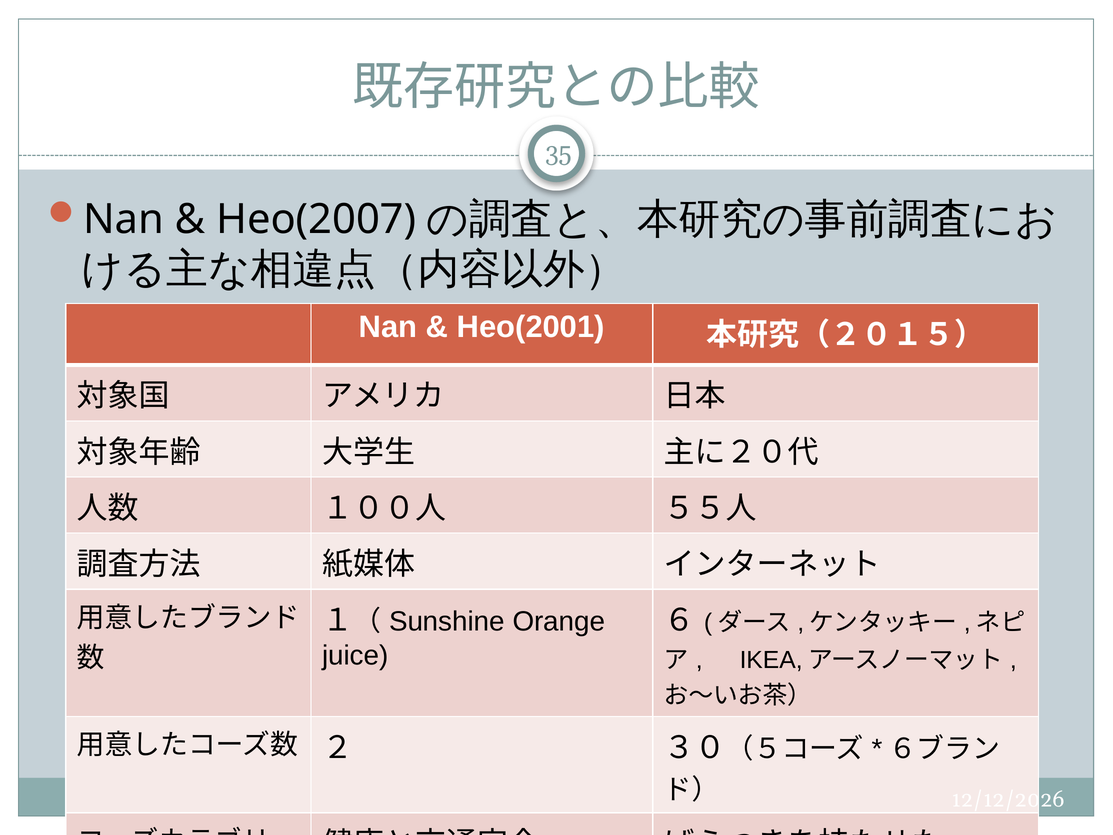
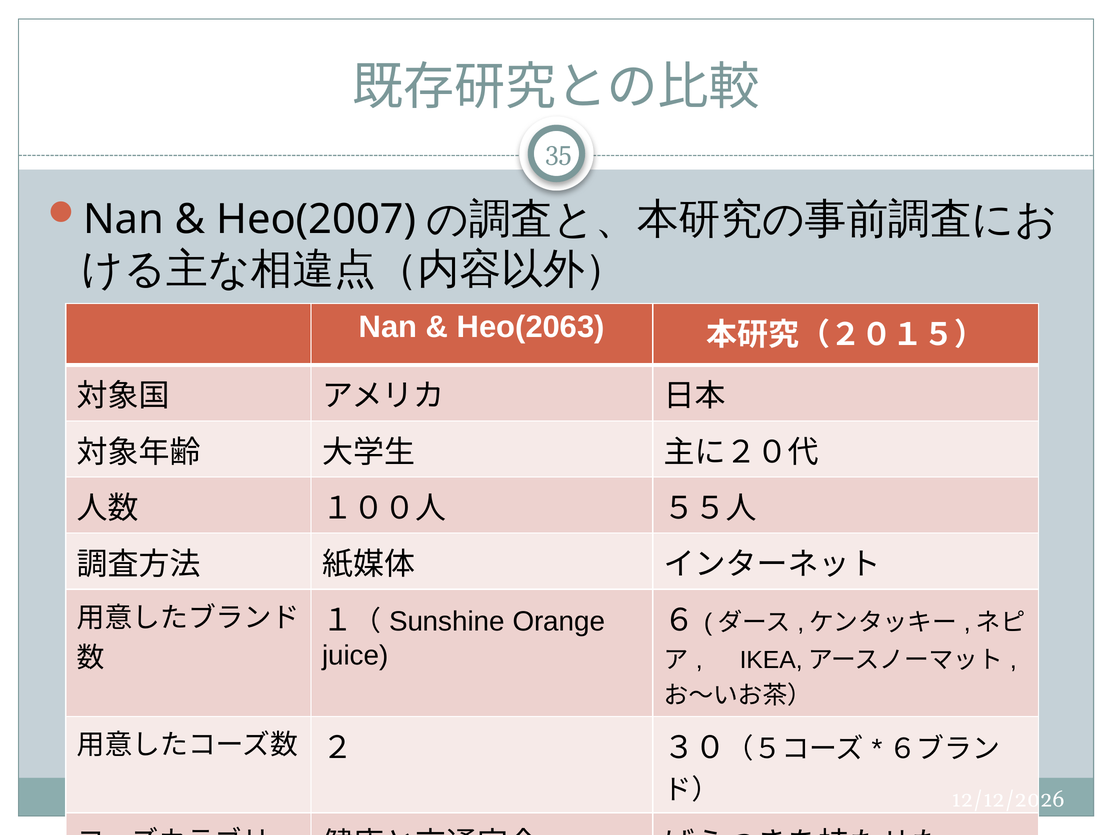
Heo(2001: Heo(2001 -> Heo(2063
